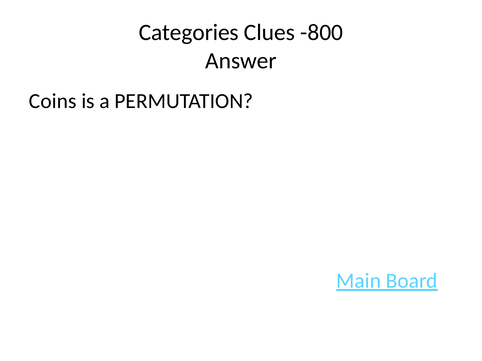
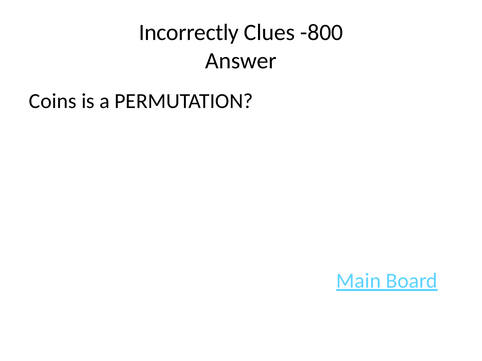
Categories: Categories -> Incorrectly
